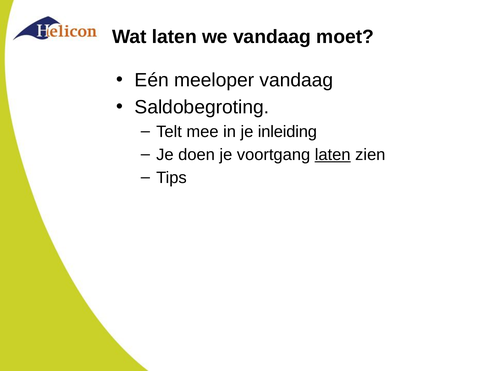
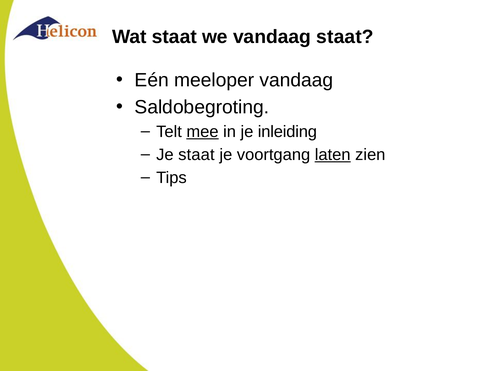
Wat laten: laten -> staat
vandaag moet: moet -> staat
mee underline: none -> present
Je doen: doen -> staat
